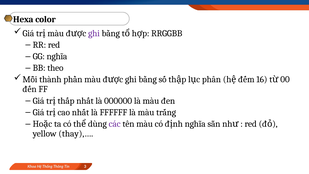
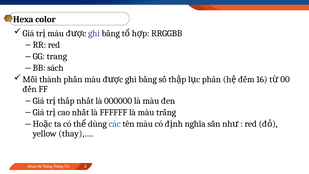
GG nghĩa: nghĩa -> trang
theo: theo -> sách
các colour: purple -> blue
